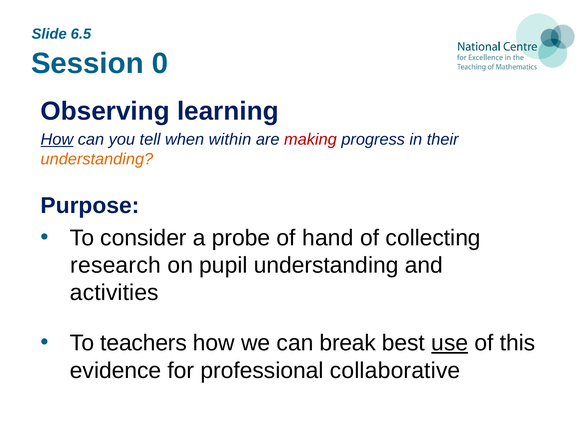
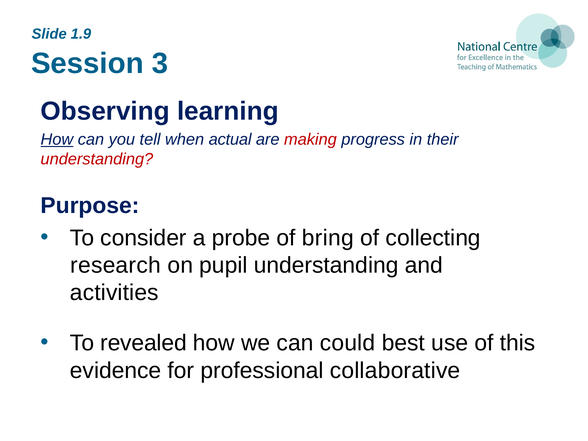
6.5: 6.5 -> 1.9
0: 0 -> 3
within: within -> actual
understanding at (97, 159) colour: orange -> red
hand: hand -> bring
teachers: teachers -> revealed
break: break -> could
use underline: present -> none
